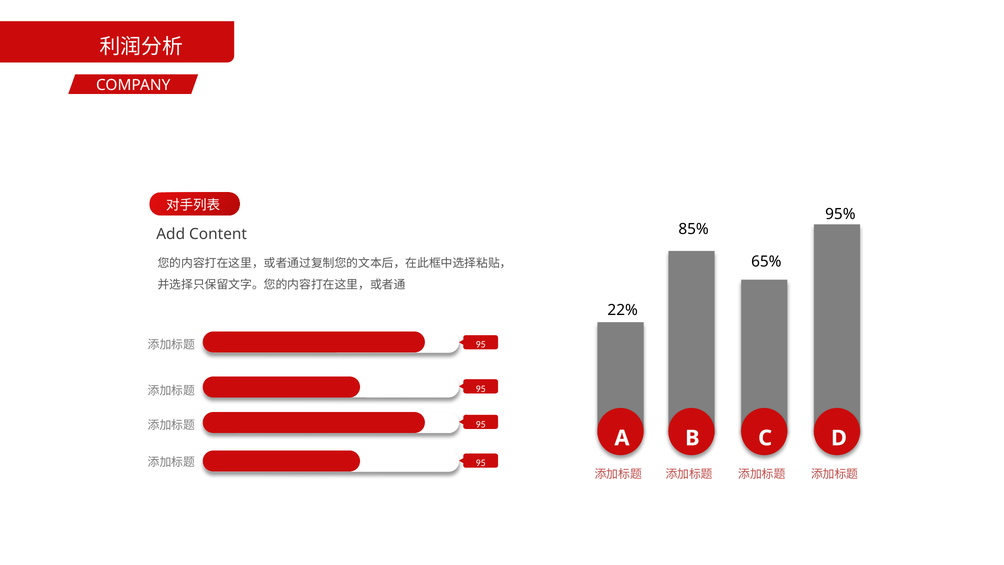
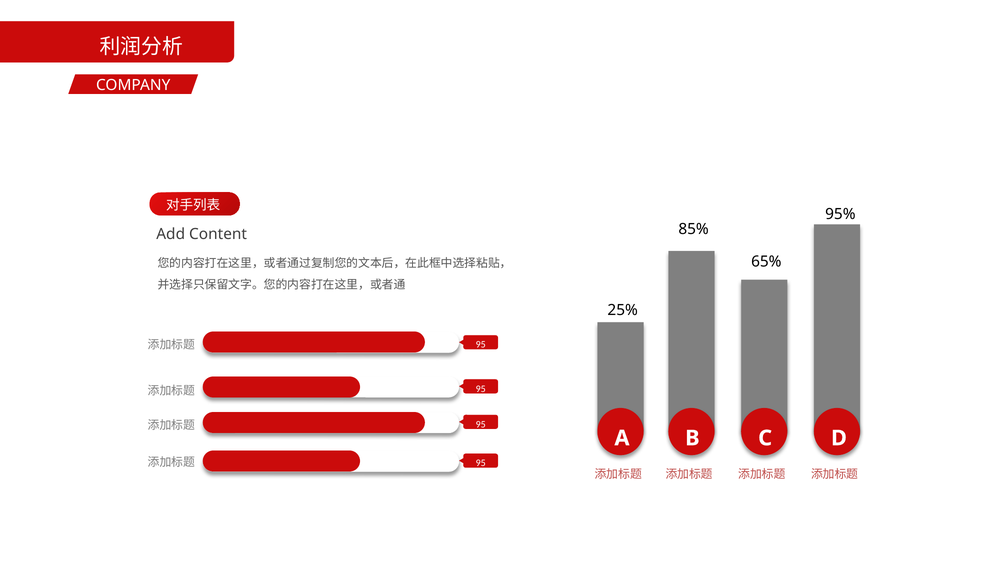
22%: 22% -> 25%
